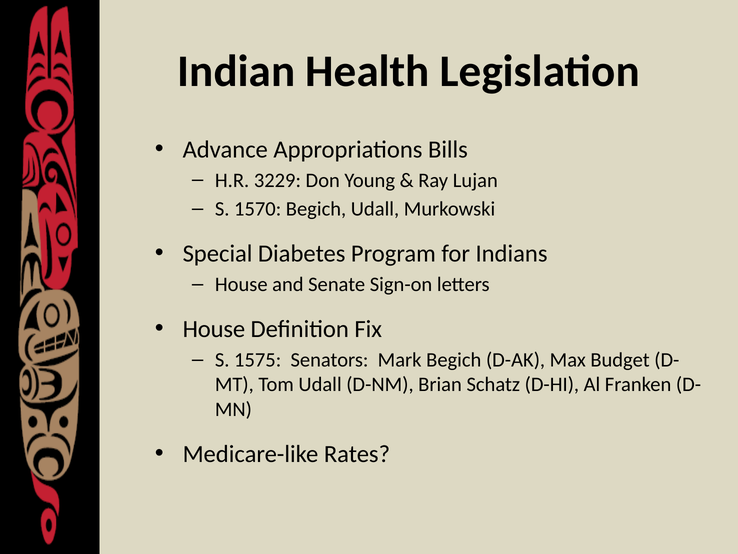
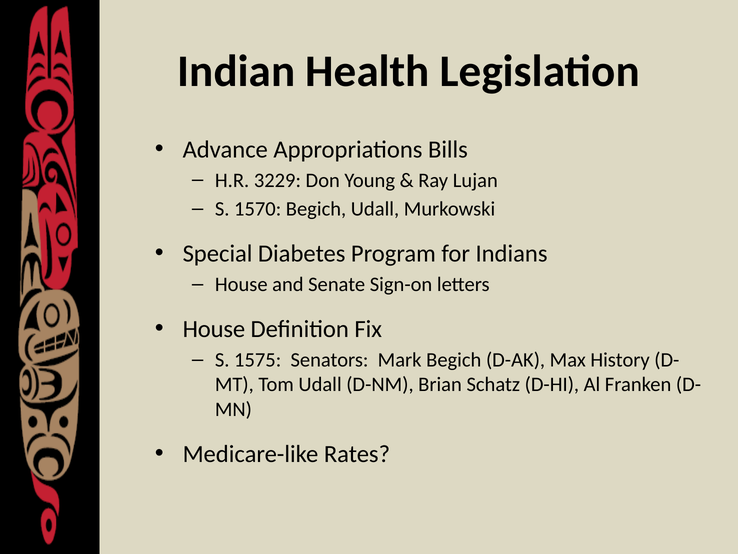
Budget: Budget -> History
